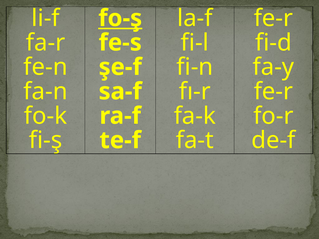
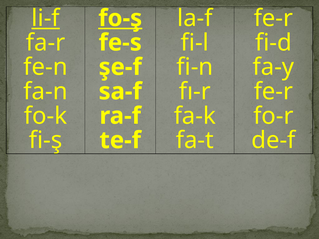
li-f underline: none -> present
